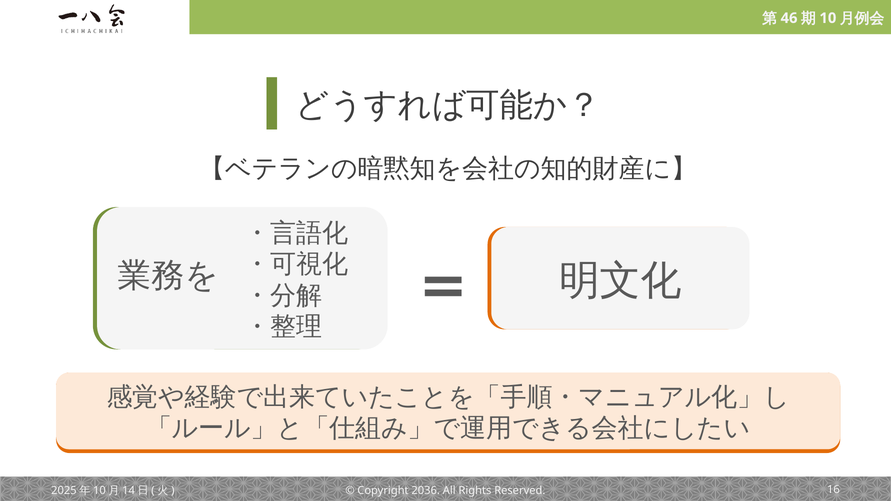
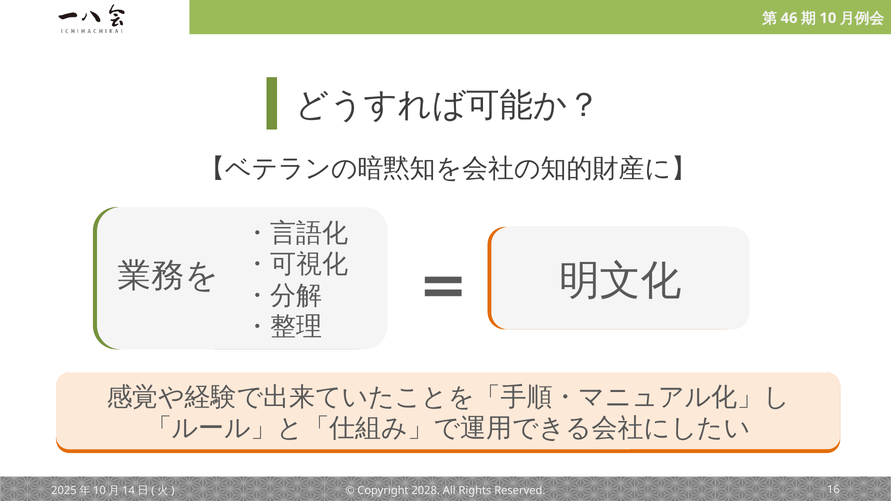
2036: 2036 -> 2028
